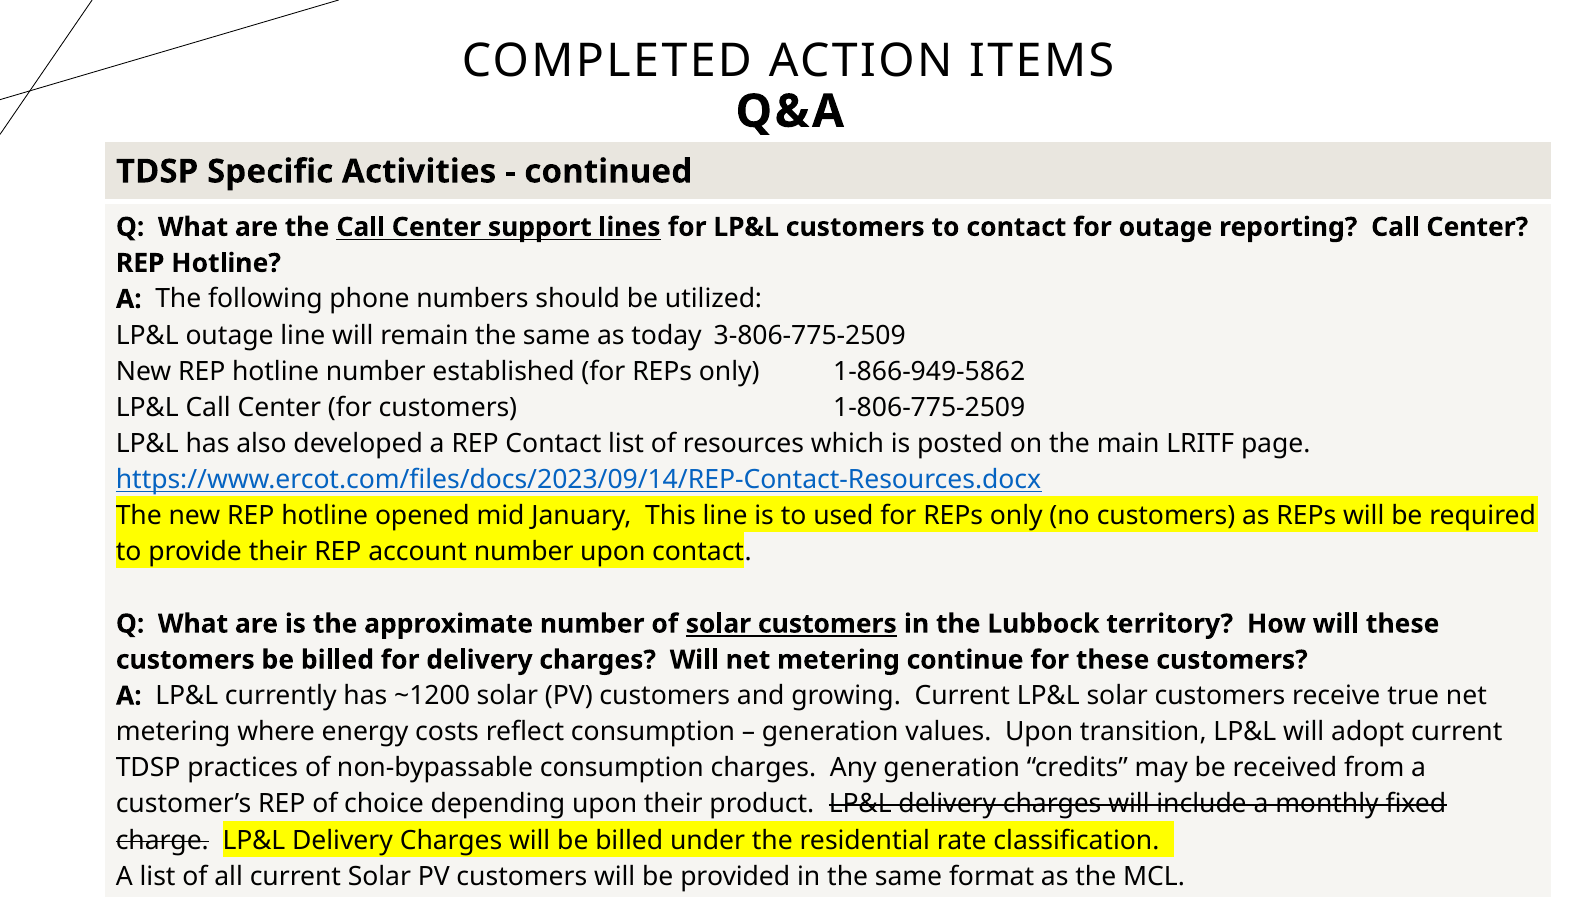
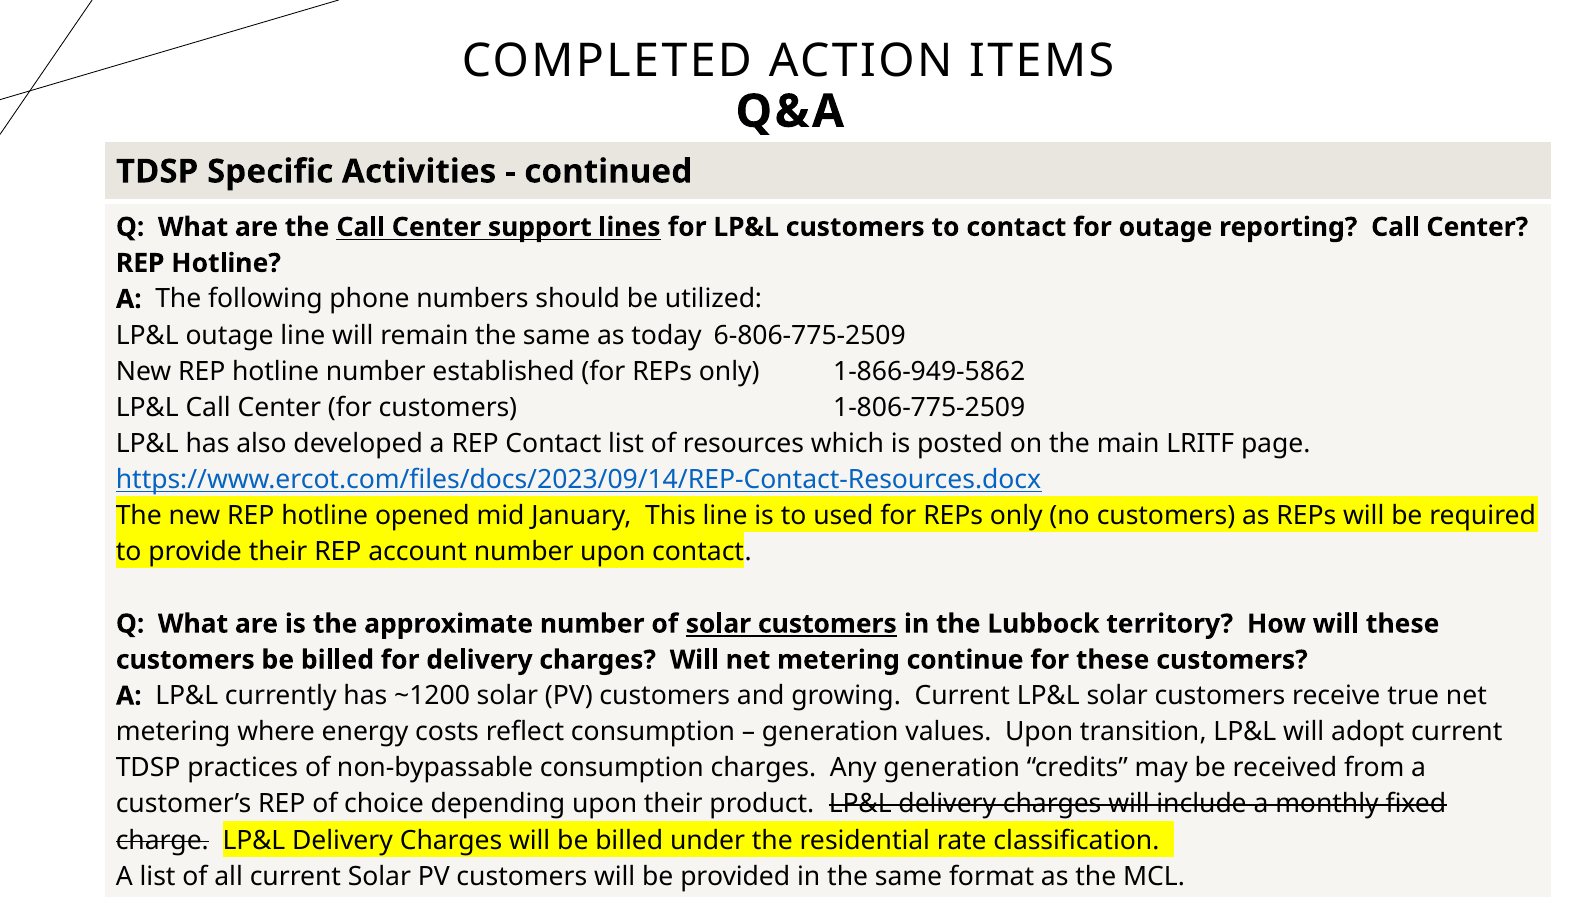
3-806-775-2509: 3-806-775-2509 -> 6-806-775-2509
